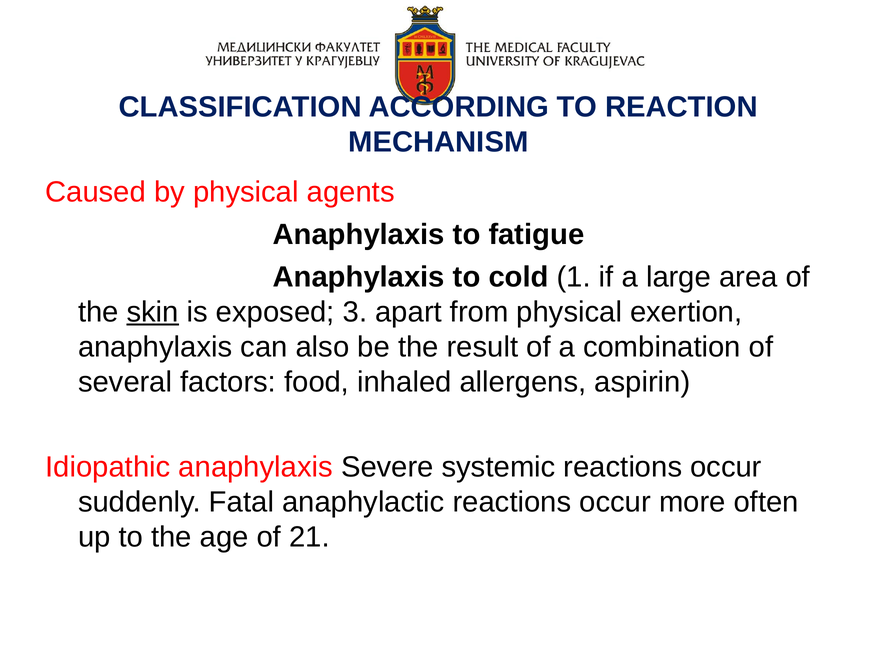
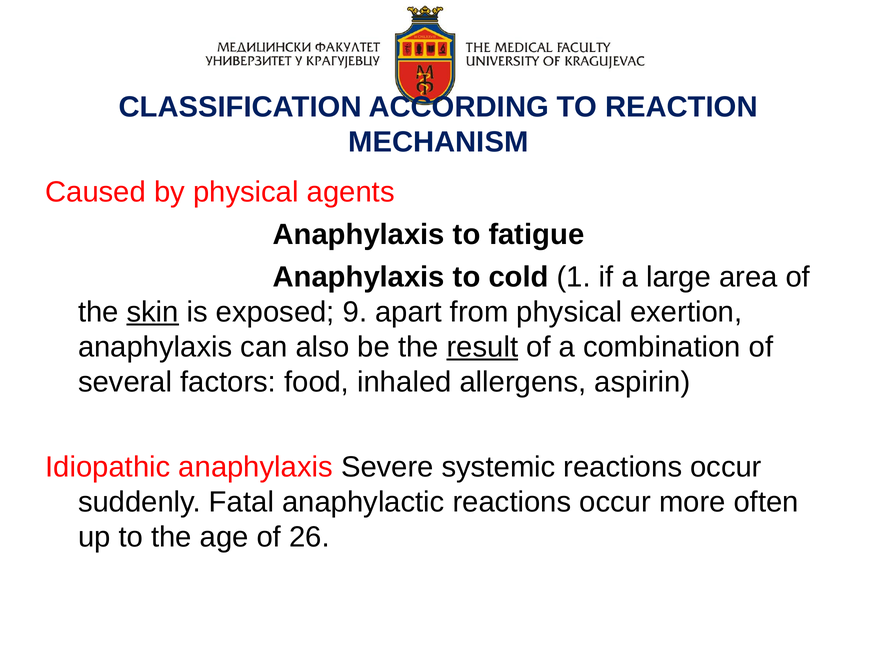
3: 3 -> 9
result underline: none -> present
21: 21 -> 26
